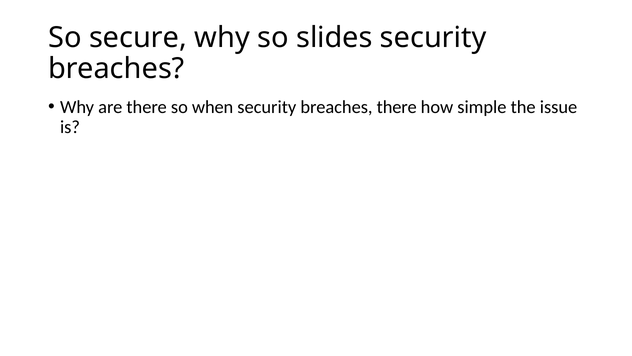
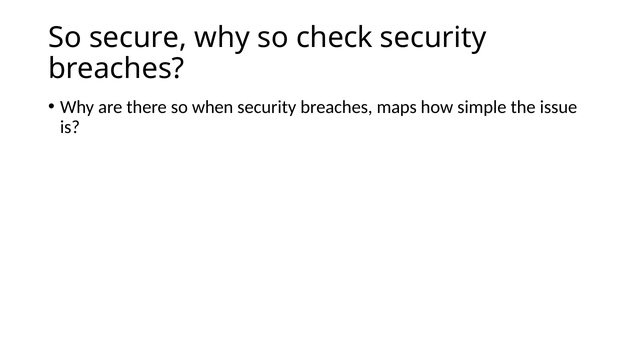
slides: slides -> check
breaches there: there -> maps
